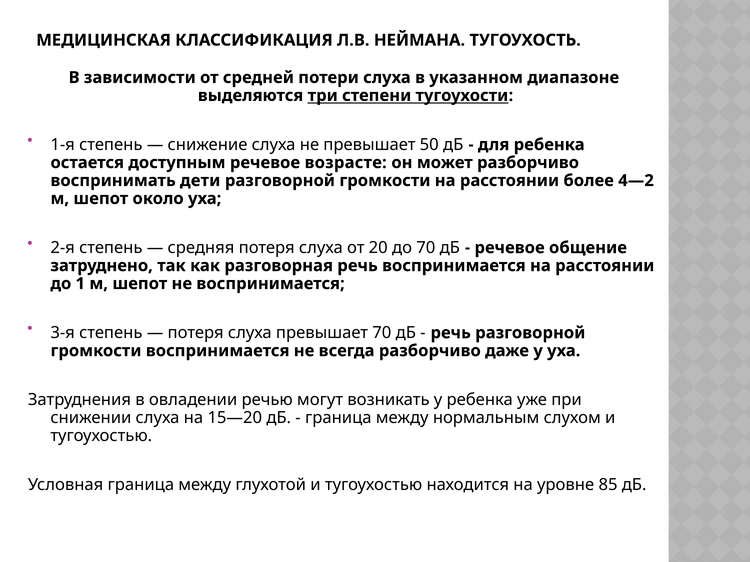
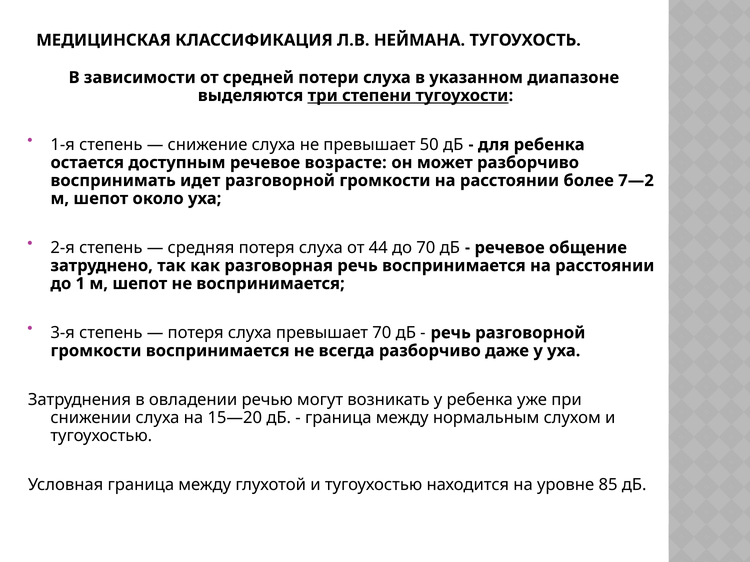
дети: дети -> идет
4—2: 4—2 -> 7—2
20: 20 -> 44
